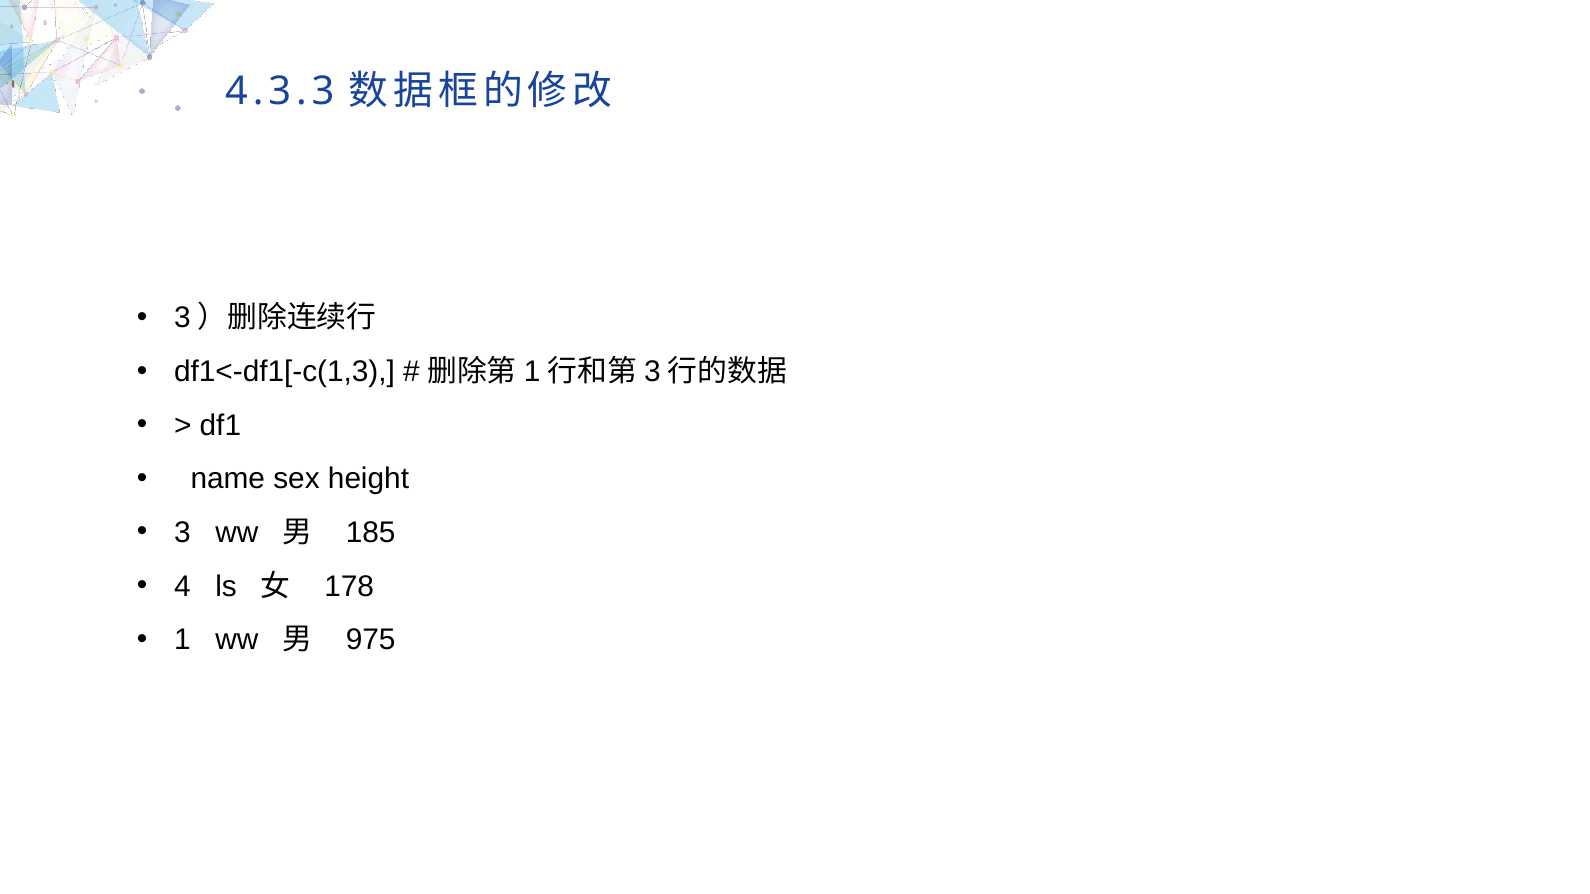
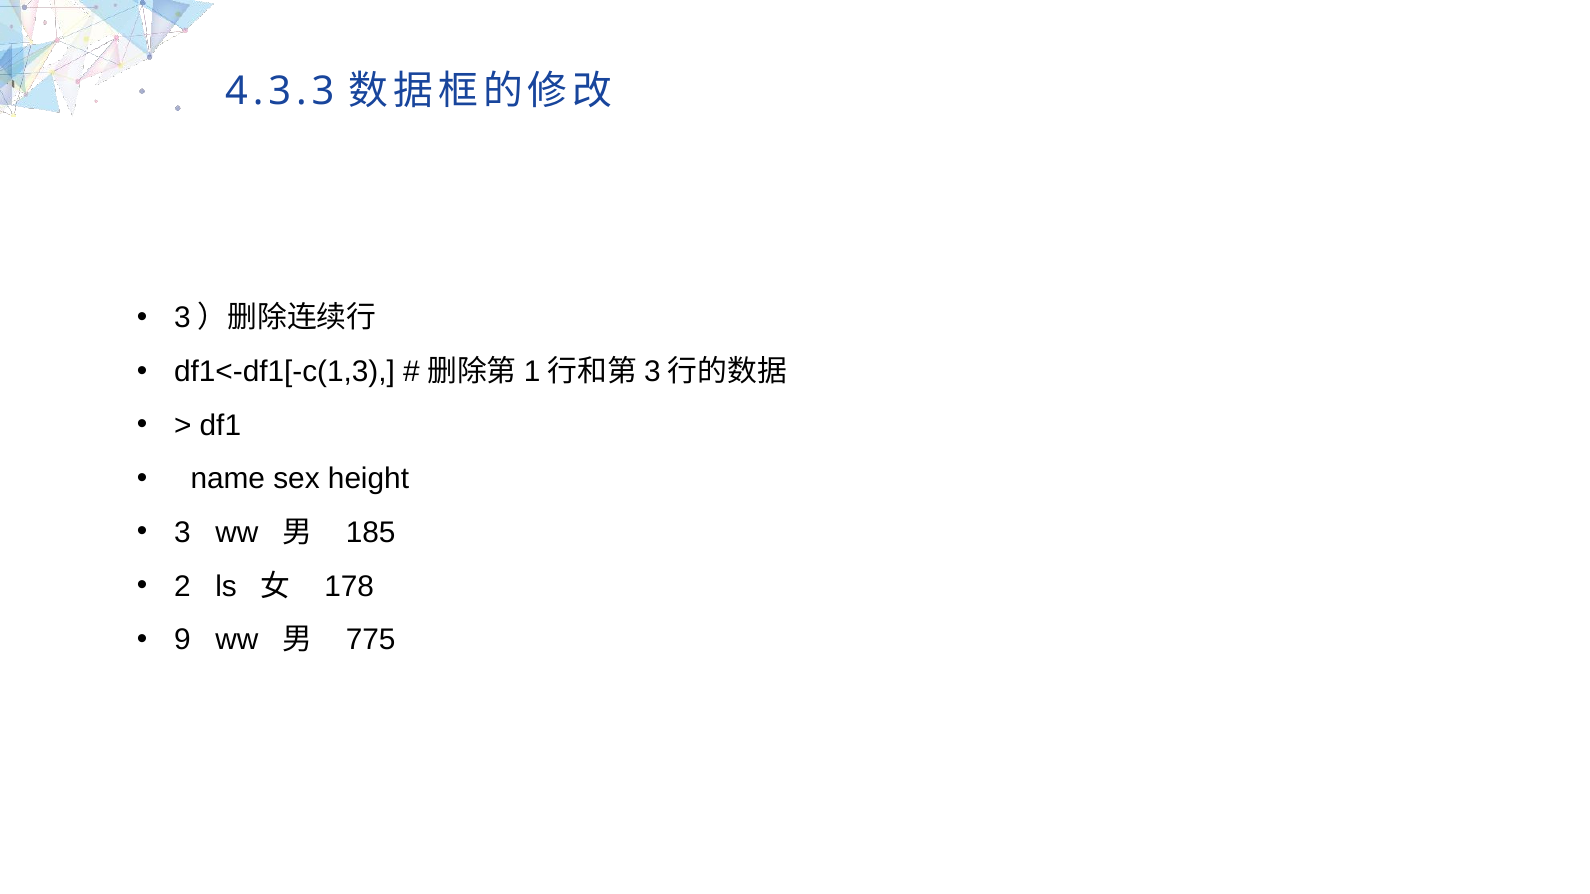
4: 4 -> 2
1: 1 -> 9
975: 975 -> 775
